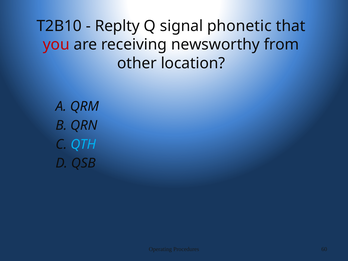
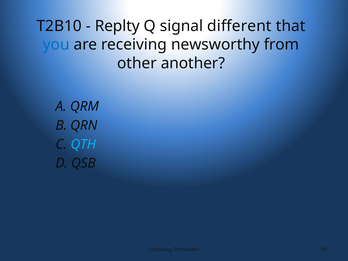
phonetic: phonetic -> different
you colour: red -> blue
location: location -> another
